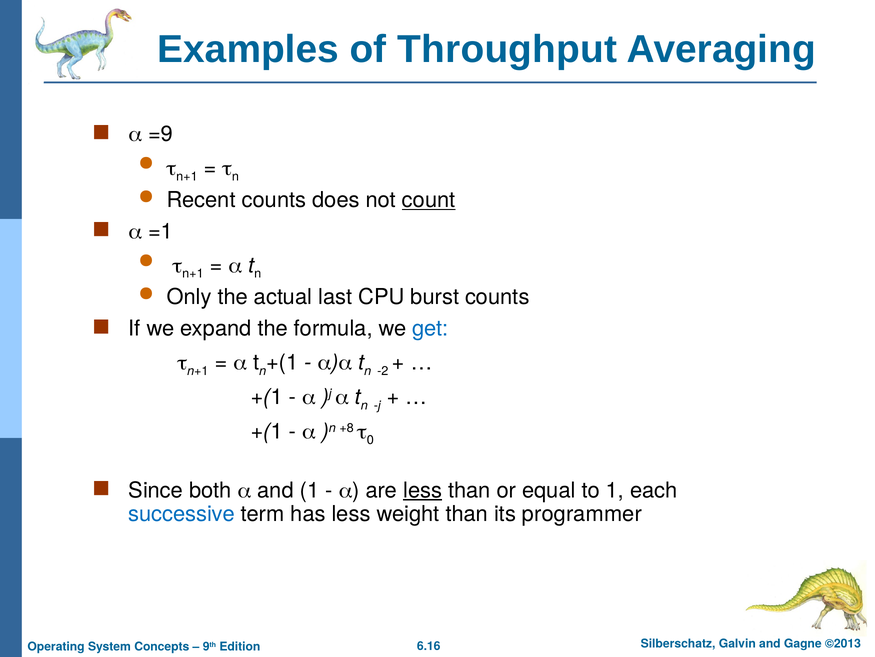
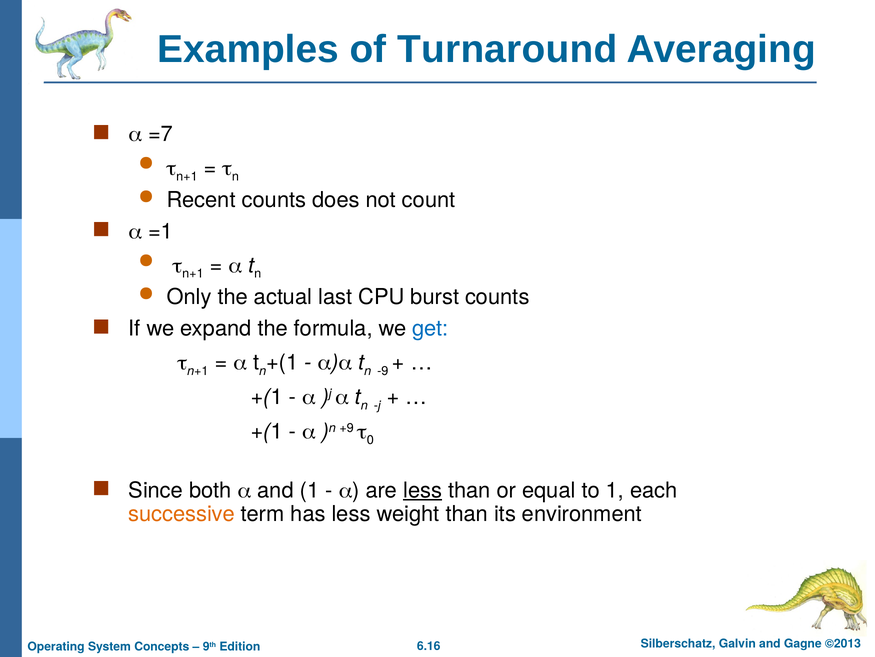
Throughput: Throughput -> Turnaround
=9: =9 -> =7
count underline: present -> none
-2: -2 -> -9
+8: +8 -> +9
successive colour: blue -> orange
programmer: programmer -> environment
